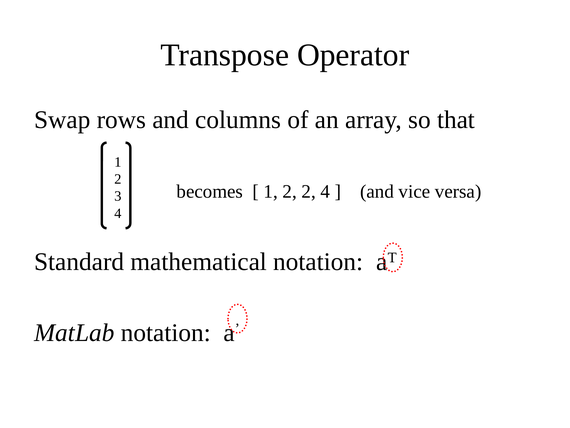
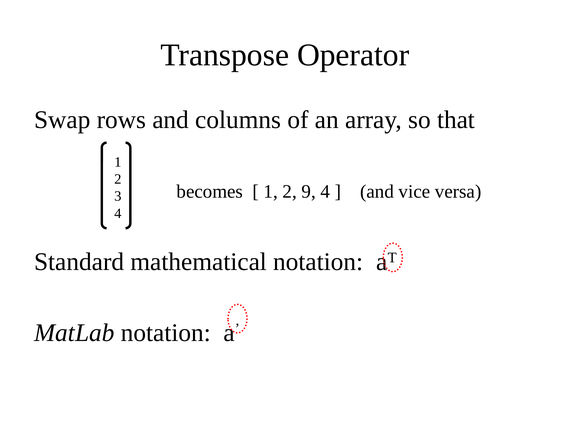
2 2: 2 -> 9
